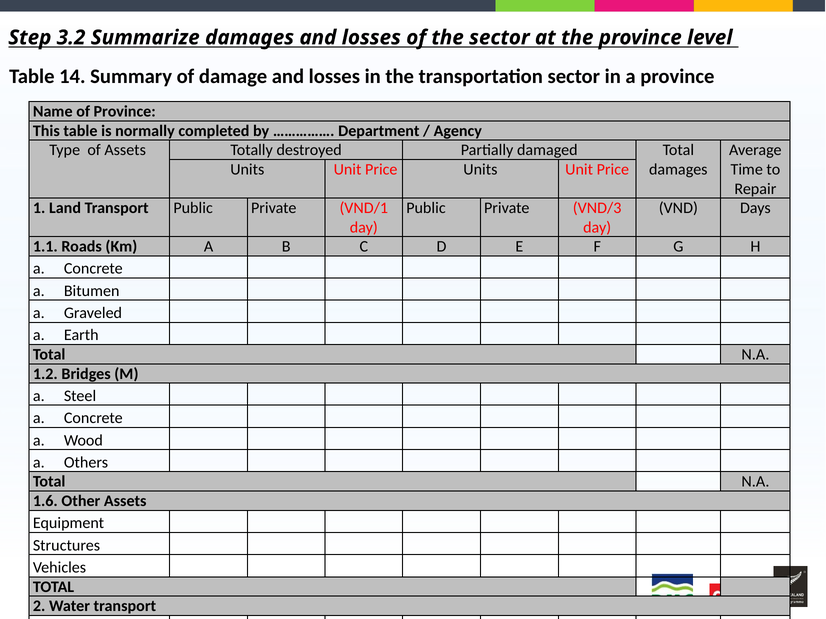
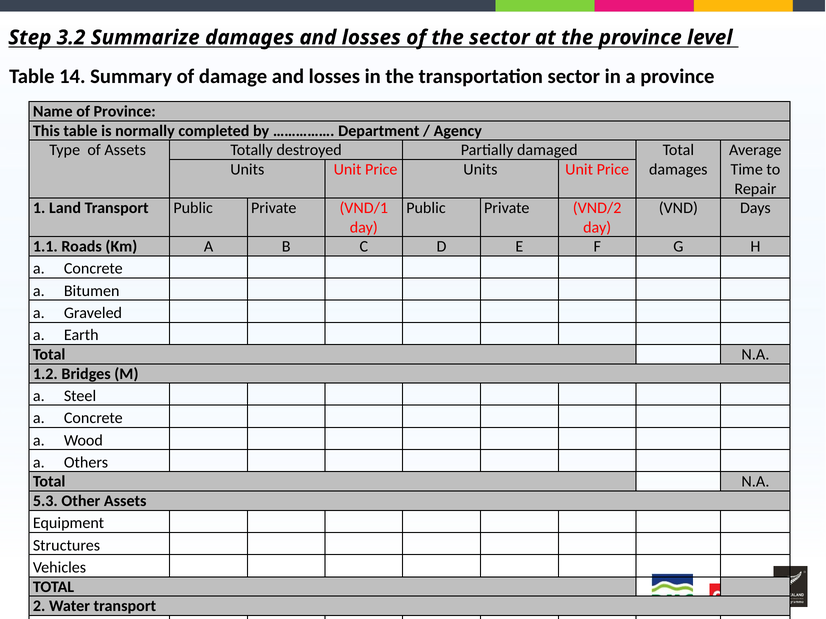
VND/3: VND/3 -> VND/2
1.6: 1.6 -> 5.3
